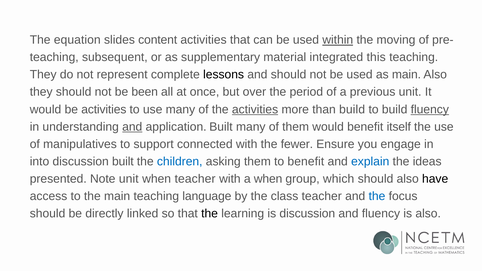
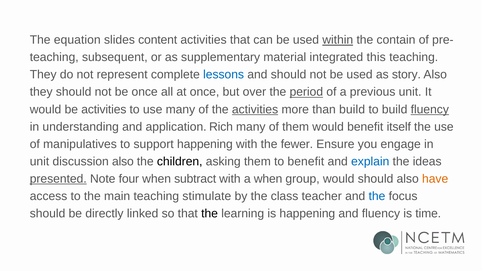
moving: moving -> contain
lessons colour: black -> blue
as main: main -> story
be been: been -> once
period underline: none -> present
and at (132, 127) underline: present -> none
application Built: Built -> Rich
support connected: connected -> happening
into at (39, 161): into -> unit
discussion built: built -> also
children colour: blue -> black
presented underline: none -> present
Note unit: unit -> four
when teacher: teacher -> subtract
group which: which -> would
have colour: black -> orange
language: language -> stimulate
is discussion: discussion -> happening
is also: also -> time
